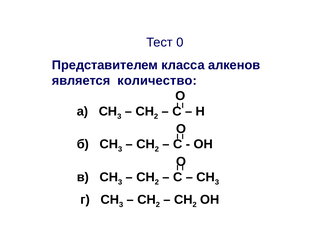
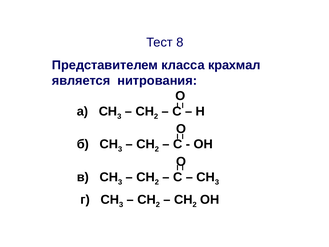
0: 0 -> 8
алкенов: алкенов -> крахмал
количество: количество -> нитрования
